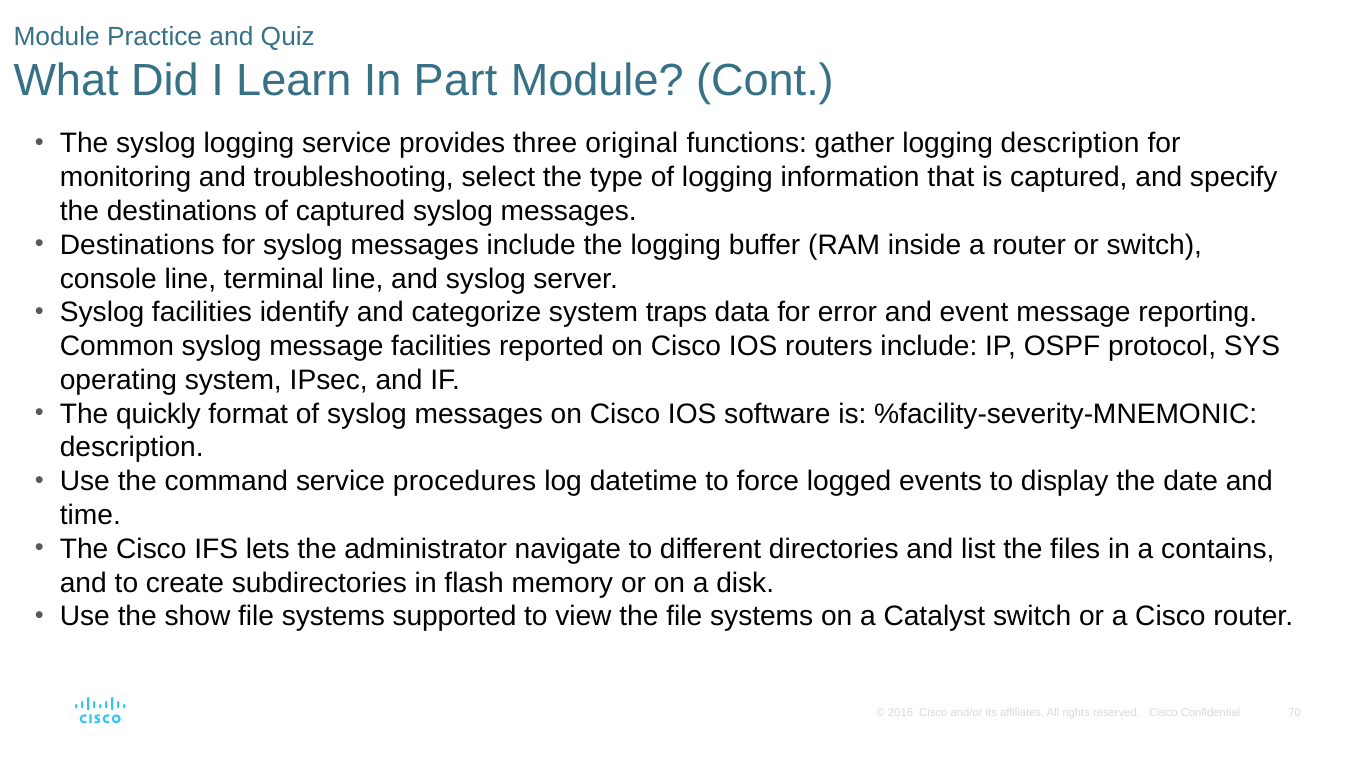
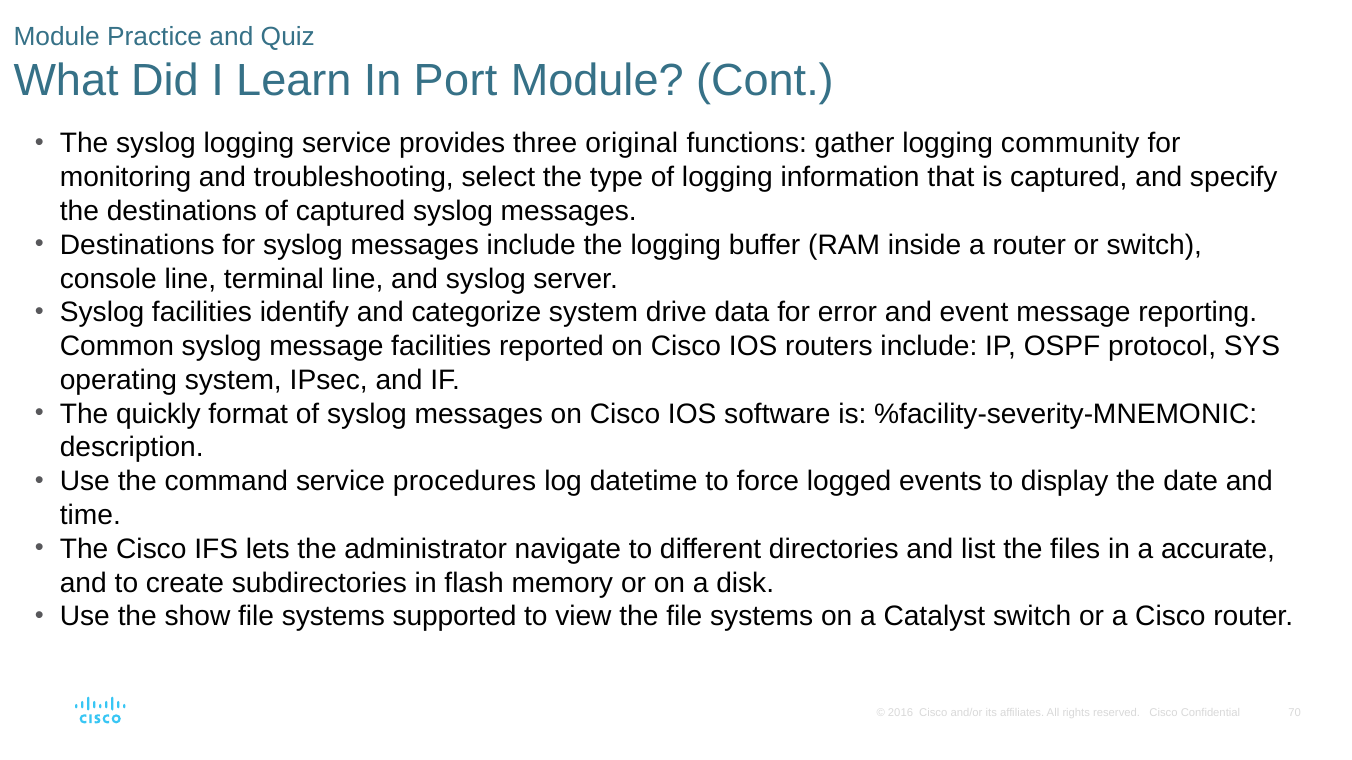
Part: Part -> Port
logging description: description -> community
traps: traps -> drive
contains: contains -> accurate
